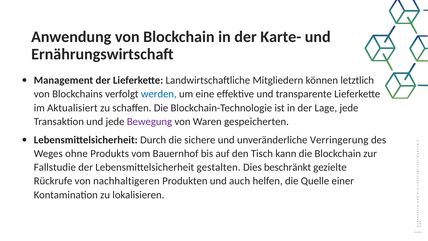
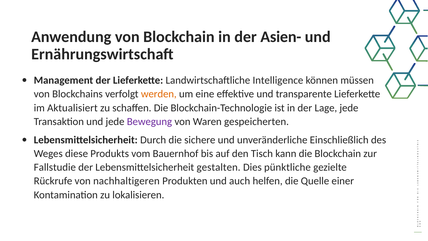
Karte-: Karte- -> Asien-
Mitgliedern: Mitgliedern -> Intelligence
letztlich: letztlich -> müssen
werden colour: blue -> orange
Verringerung: Verringerung -> Einschließlich
ohne: ohne -> diese
beschränkt: beschränkt -> pünktliche
